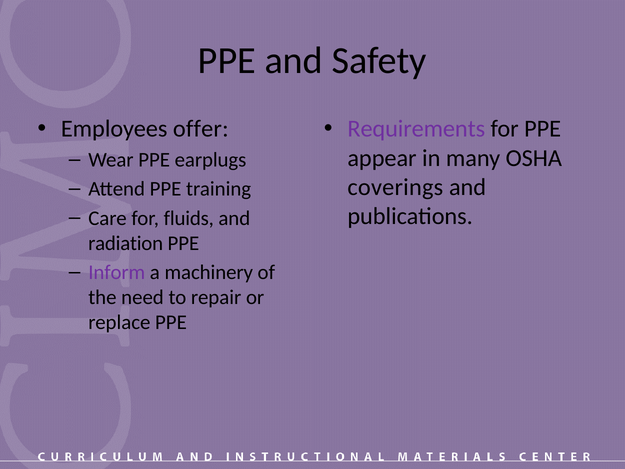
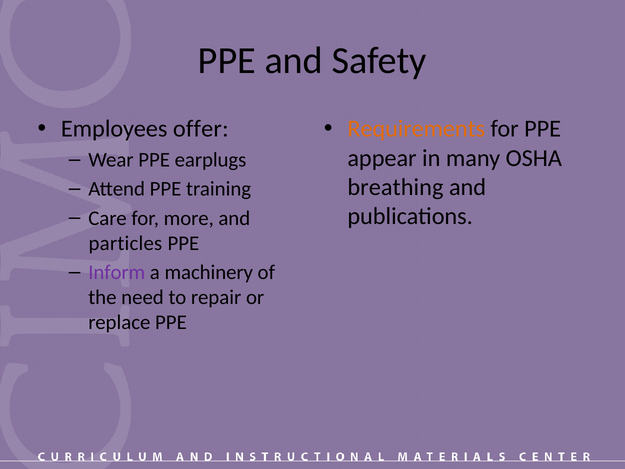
Requirements colour: purple -> orange
coverings: coverings -> breathing
fluids: fluids -> more
radiation: radiation -> particles
